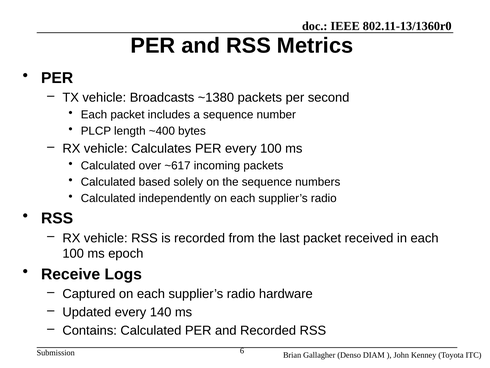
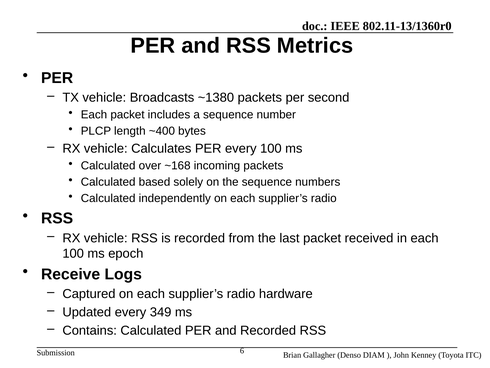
~617: ~617 -> ~168
140: 140 -> 349
